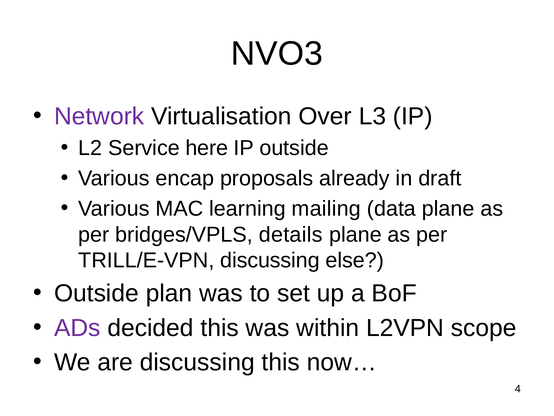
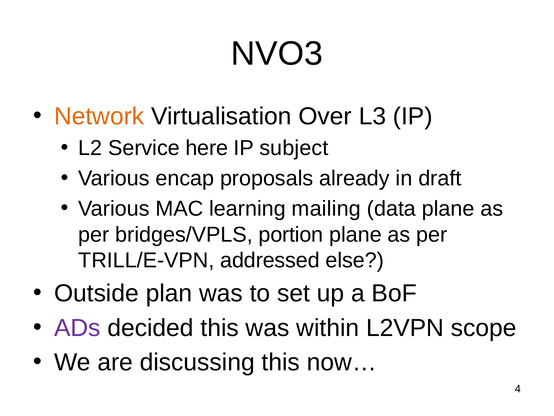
Network colour: purple -> orange
IP outside: outside -> subject
details: details -> portion
TRILL/E-VPN discussing: discussing -> addressed
